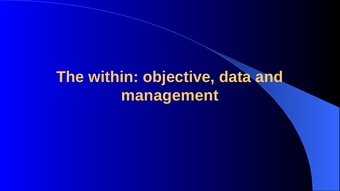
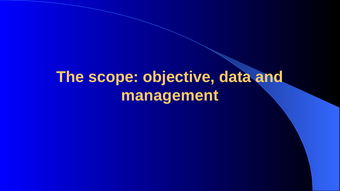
within: within -> scope
